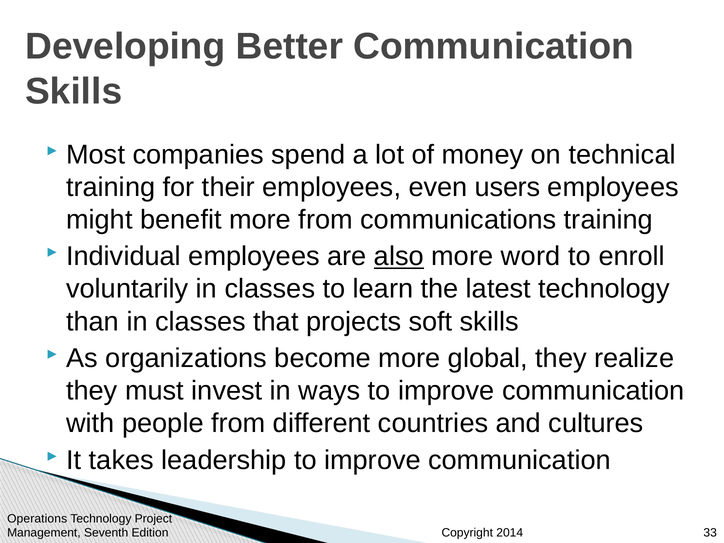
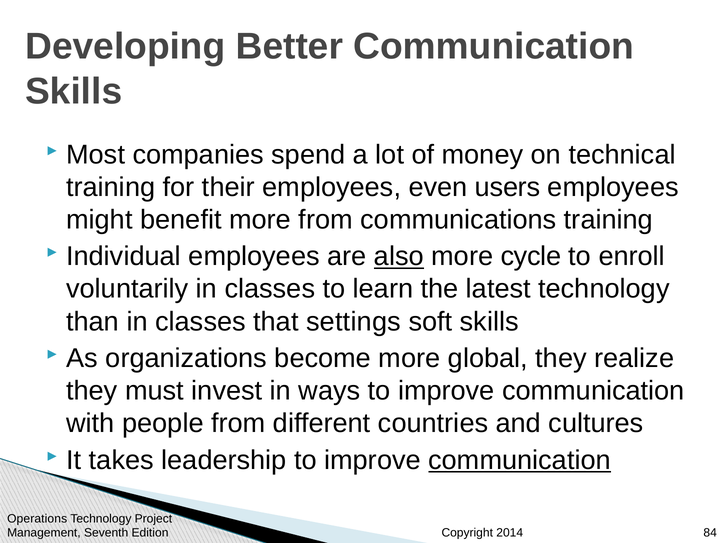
word: word -> cycle
projects: projects -> settings
communication at (520, 460) underline: none -> present
33: 33 -> 84
